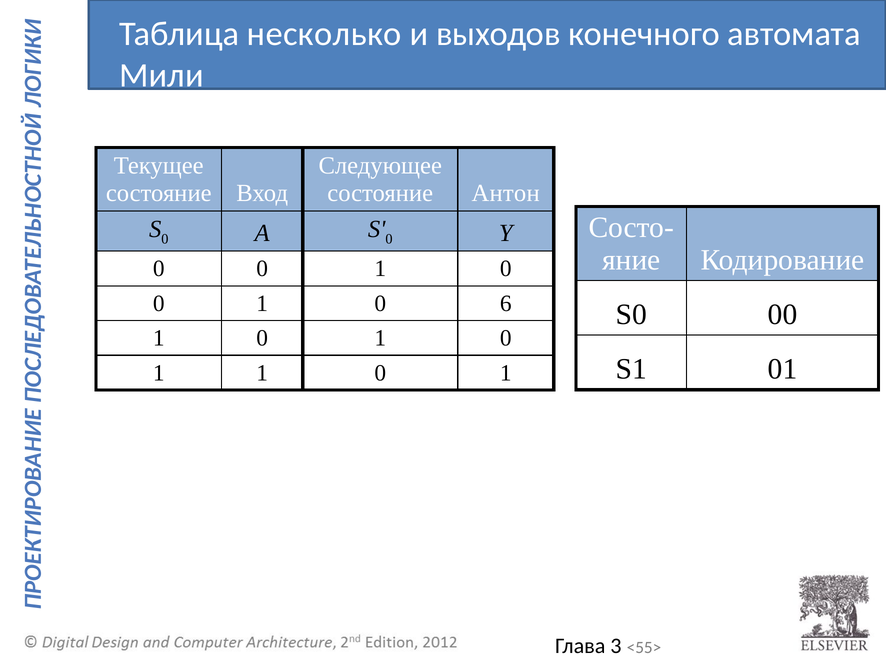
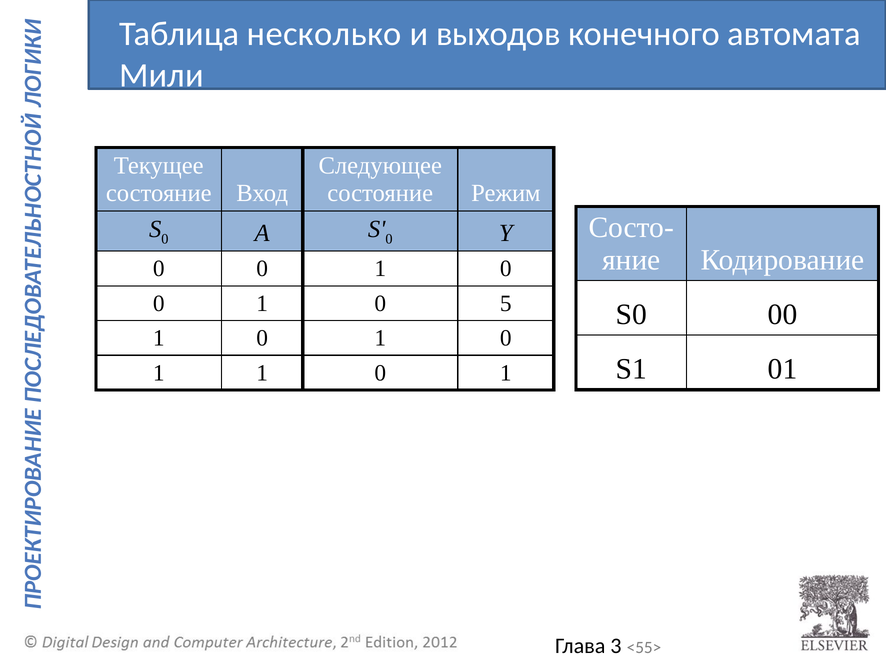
Антон: Антон -> Режим
6: 6 -> 5
